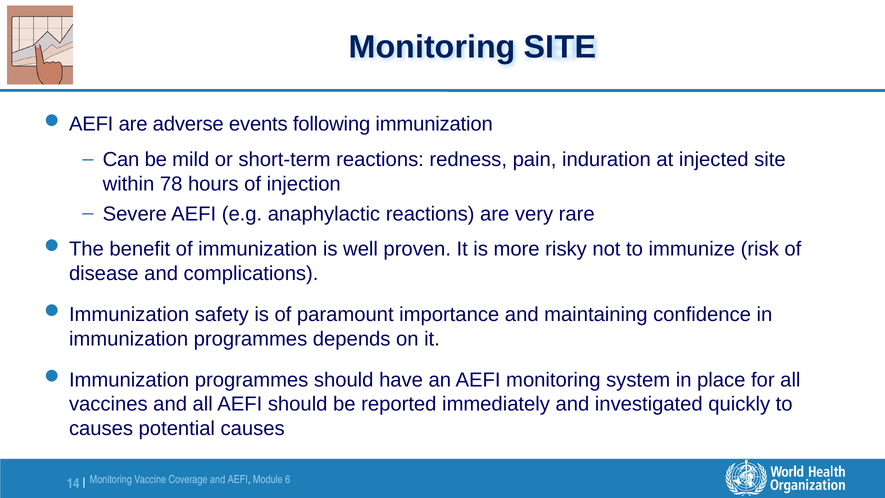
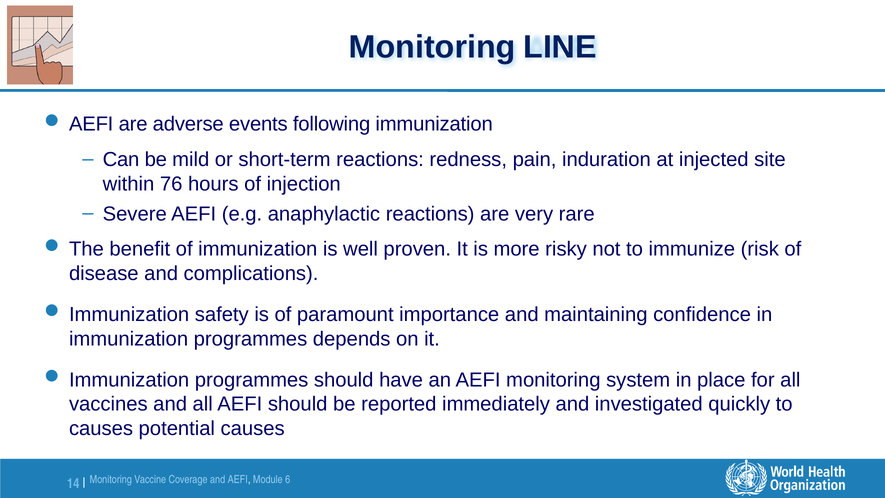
Monitoring SITE: SITE -> LINE
78: 78 -> 76
